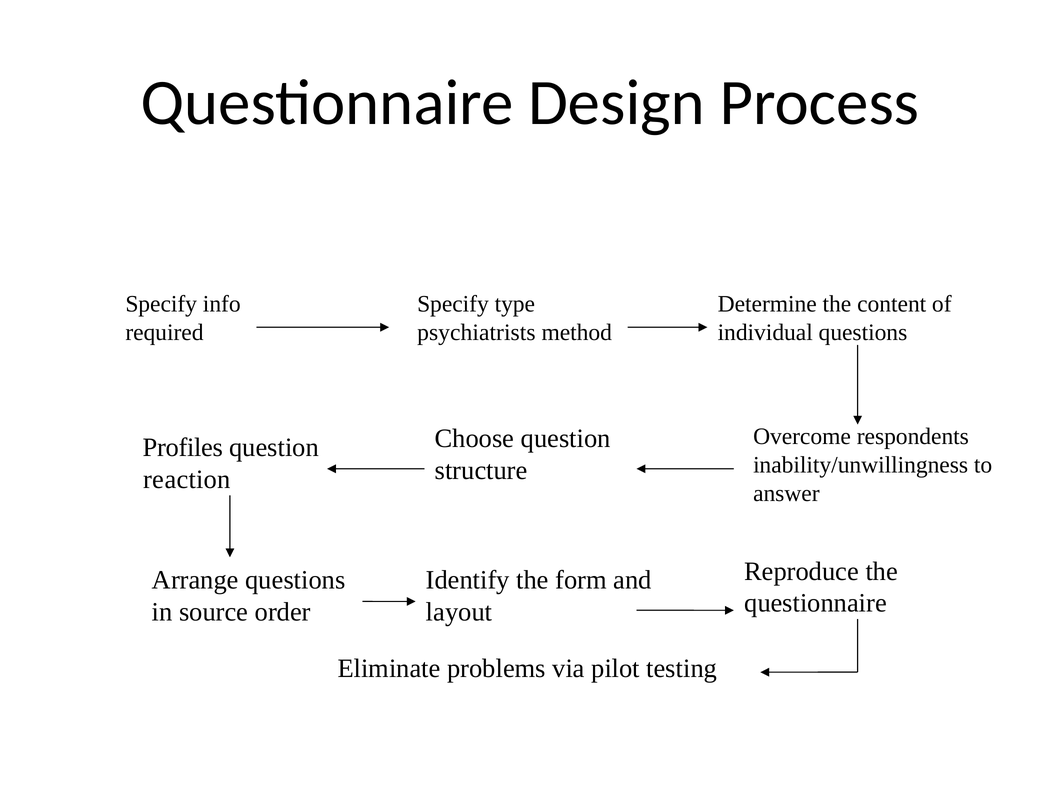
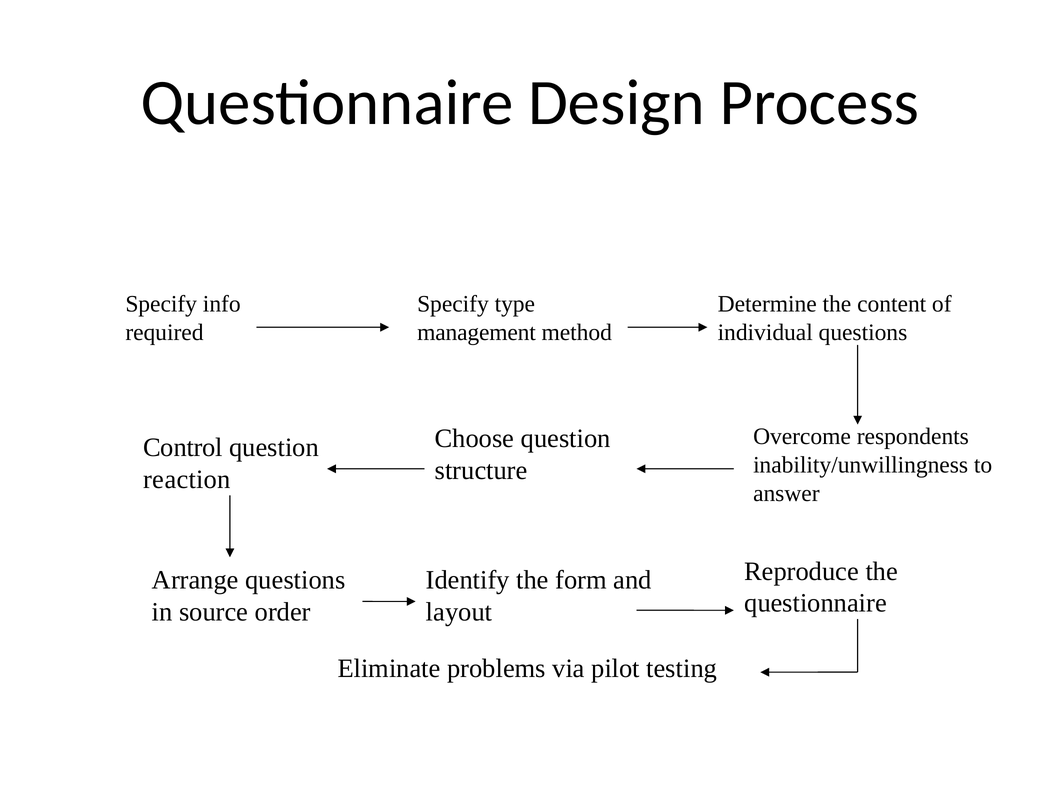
psychiatrists: psychiatrists -> management
Profiles: Profiles -> Control
